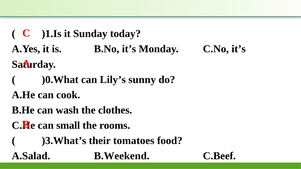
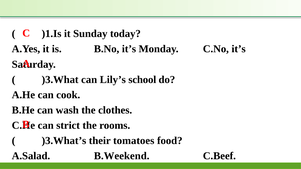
)0.What: )0.What -> )3.What
sunny: sunny -> school
small: small -> strict
